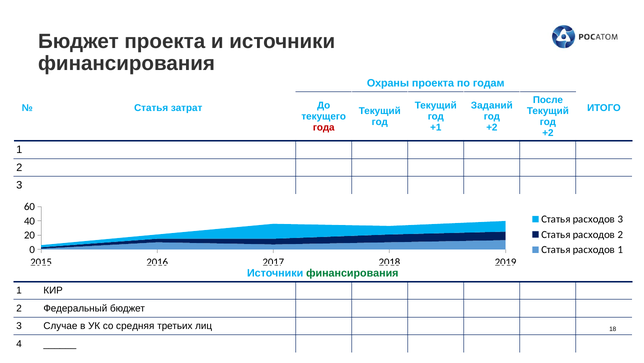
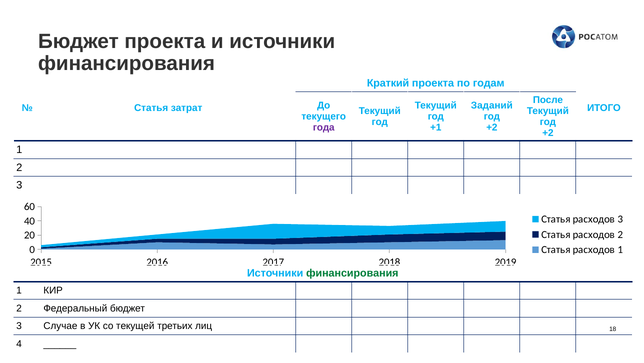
Охраны: Охраны -> Краткий
года colour: red -> purple
средняя: средняя -> текущей
